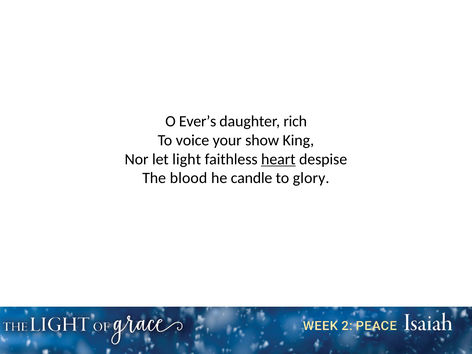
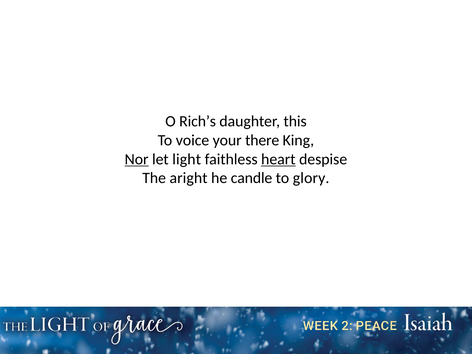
Ever’s: Ever’s -> Rich’s
rich: rich -> this
show: show -> there
Nor underline: none -> present
blood: blood -> aright
